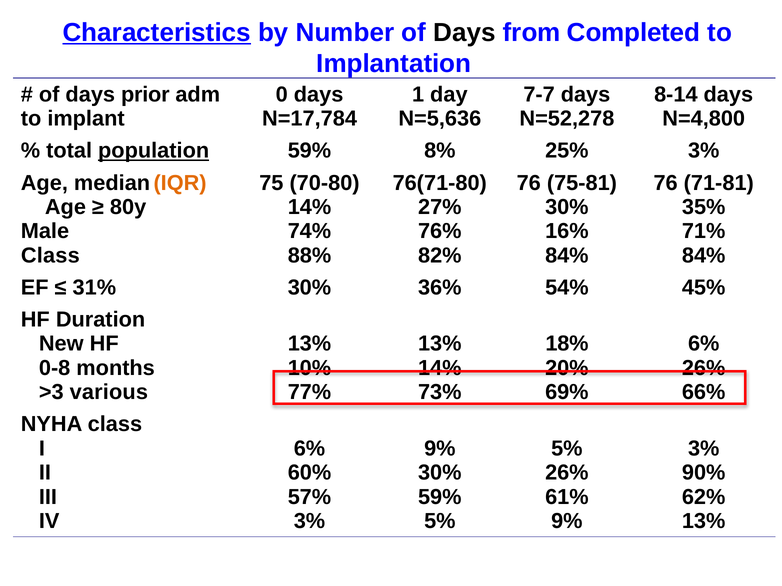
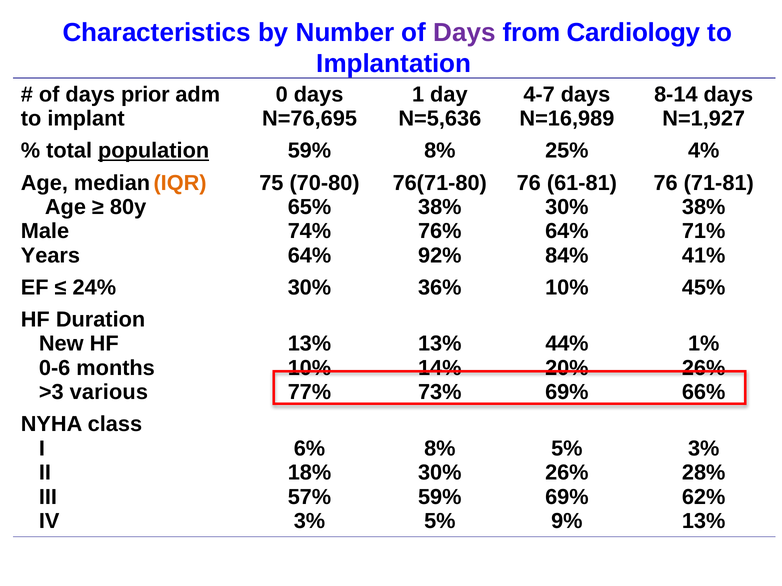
Characteristics underline: present -> none
Days at (464, 32) colour: black -> purple
Completed: Completed -> Cardiology
7-7: 7-7 -> 4-7
N=17,784: N=17,784 -> N=76,695
N=52,278: N=52,278 -> N=16,989
N=4,800: N=4,800 -> N=1,927
25% 3%: 3% -> 4%
75-81: 75-81 -> 61-81
14% at (309, 207): 14% -> 65%
27% at (440, 207): 27% -> 38%
35% at (704, 207): 35% -> 38%
16% at (567, 231): 16% -> 64%
Class at (50, 256): Class -> Years
88% at (309, 256): 88% -> 64%
82%: 82% -> 92%
84% at (704, 256): 84% -> 41%
31%: 31% -> 24%
36% 54%: 54% -> 10%
18%: 18% -> 44%
6% at (704, 344): 6% -> 1%
0-8: 0-8 -> 0-6
9% at (440, 449): 9% -> 8%
60%: 60% -> 18%
90%: 90% -> 28%
61% at (567, 497): 61% -> 69%
